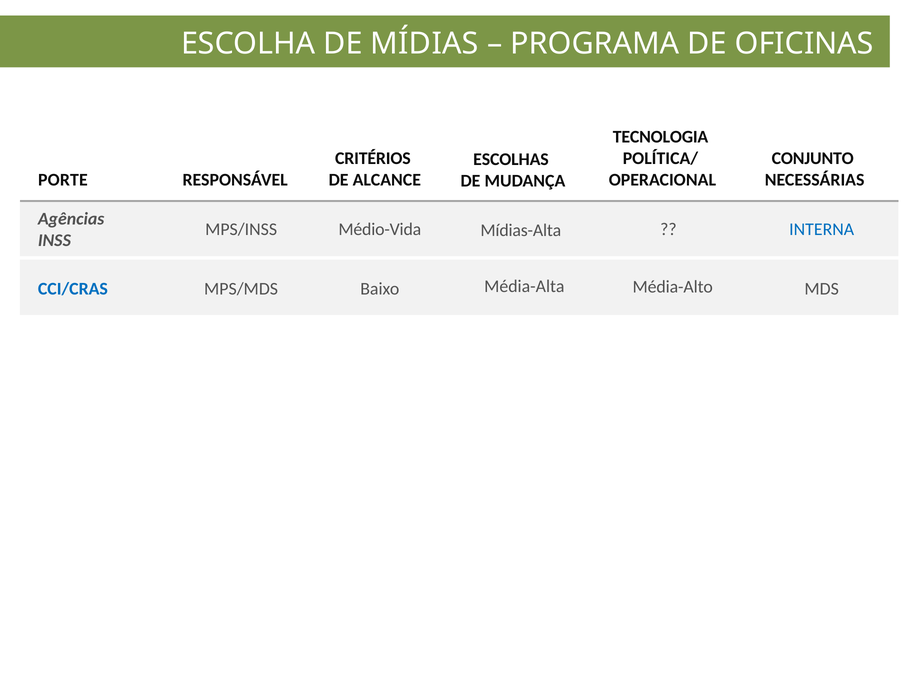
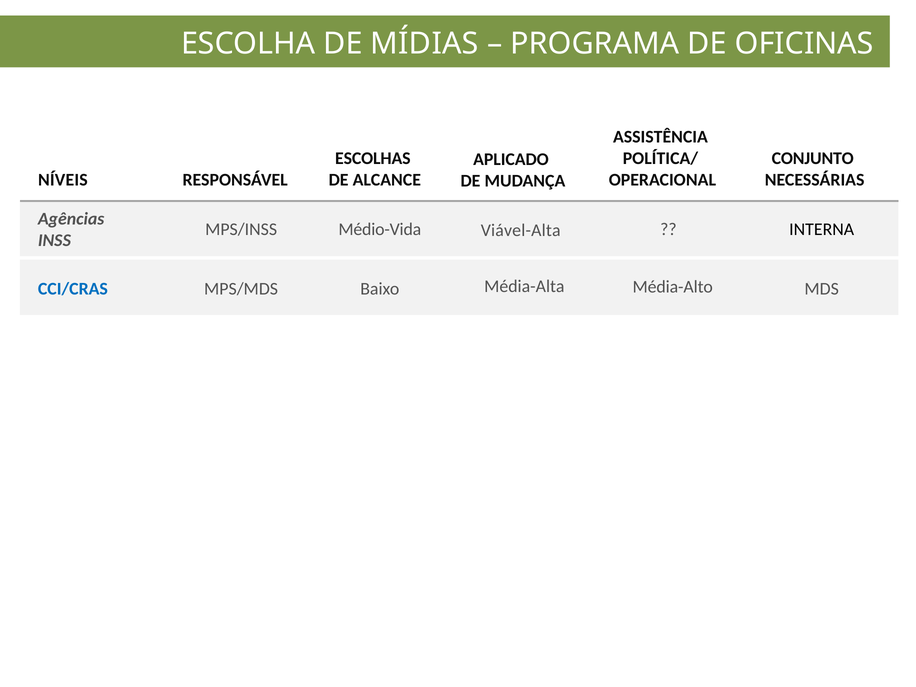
TECNOLOGIA: TECNOLOGIA -> ASSISTÊNCIA
CRITÉRIOS: CRITÉRIOS -> ESCOLHAS
ESCOLHAS: ESCOLHAS -> APLICADO
PORTE: PORTE -> NÍVEIS
INTERNA colour: blue -> black
Mídias-Alta: Mídias-Alta -> Viável-Alta
